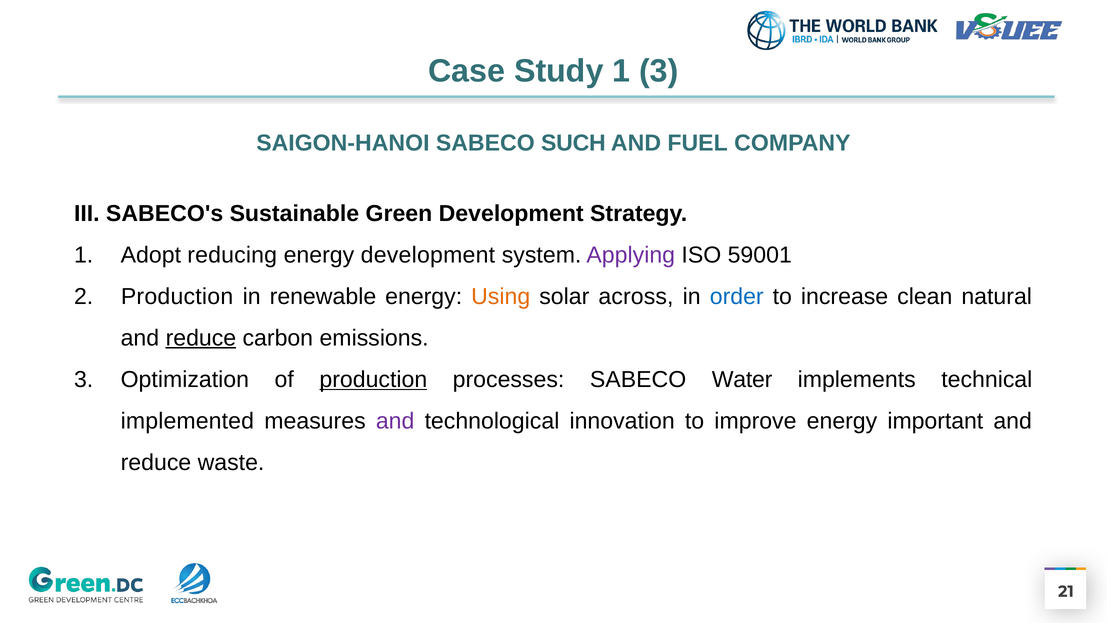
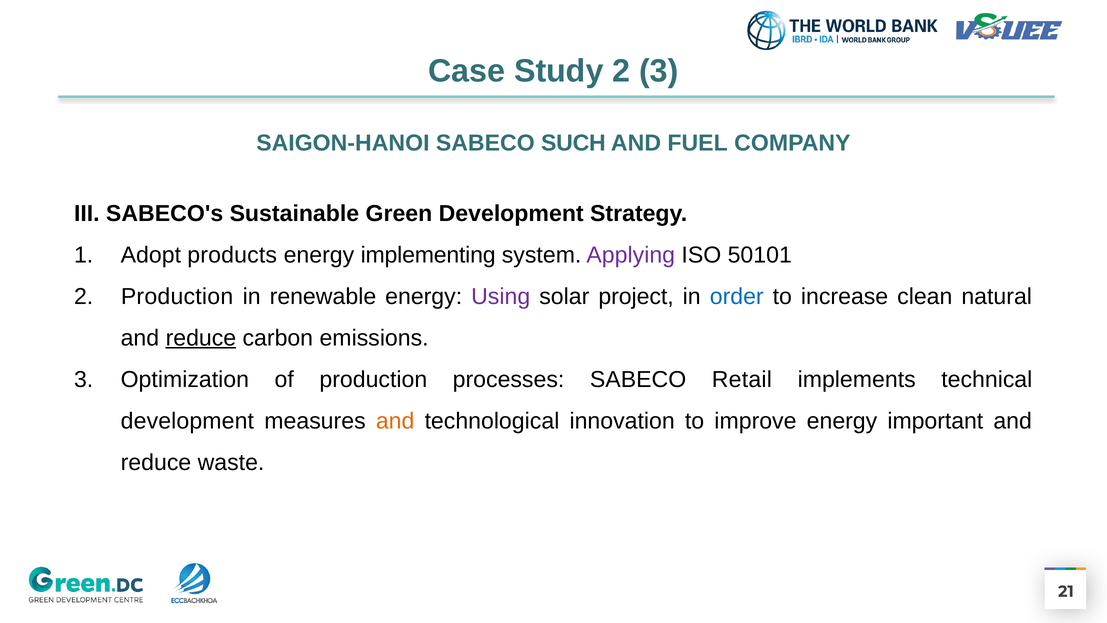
Study 1: 1 -> 2
reducing: reducing -> products
energy development: development -> implementing
59001: 59001 -> 50101
Using colour: orange -> purple
across: across -> project
production at (373, 379) underline: present -> none
Water: Water -> Retail
implemented at (187, 421): implemented -> development
and at (395, 421) colour: purple -> orange
